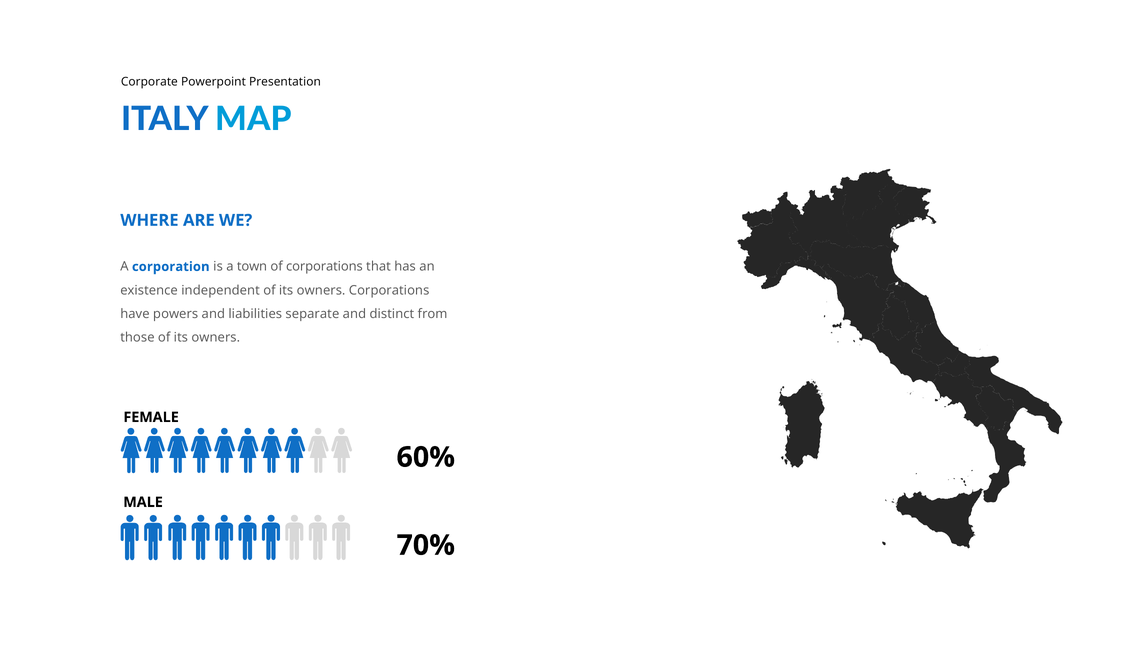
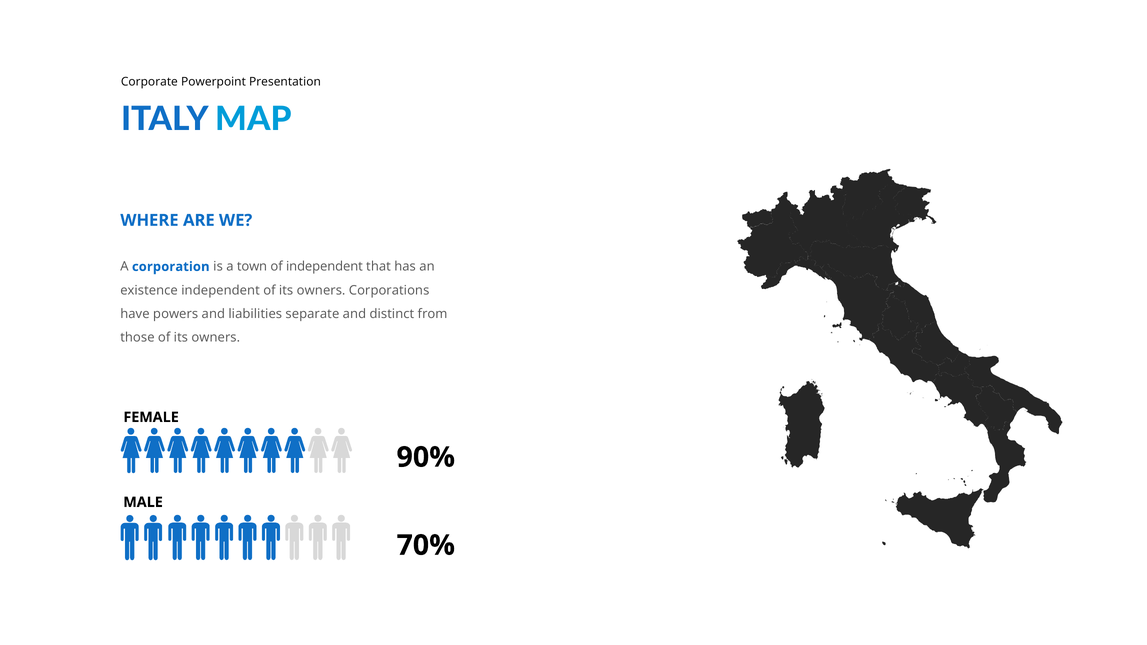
of corporations: corporations -> independent
60%: 60% -> 90%
